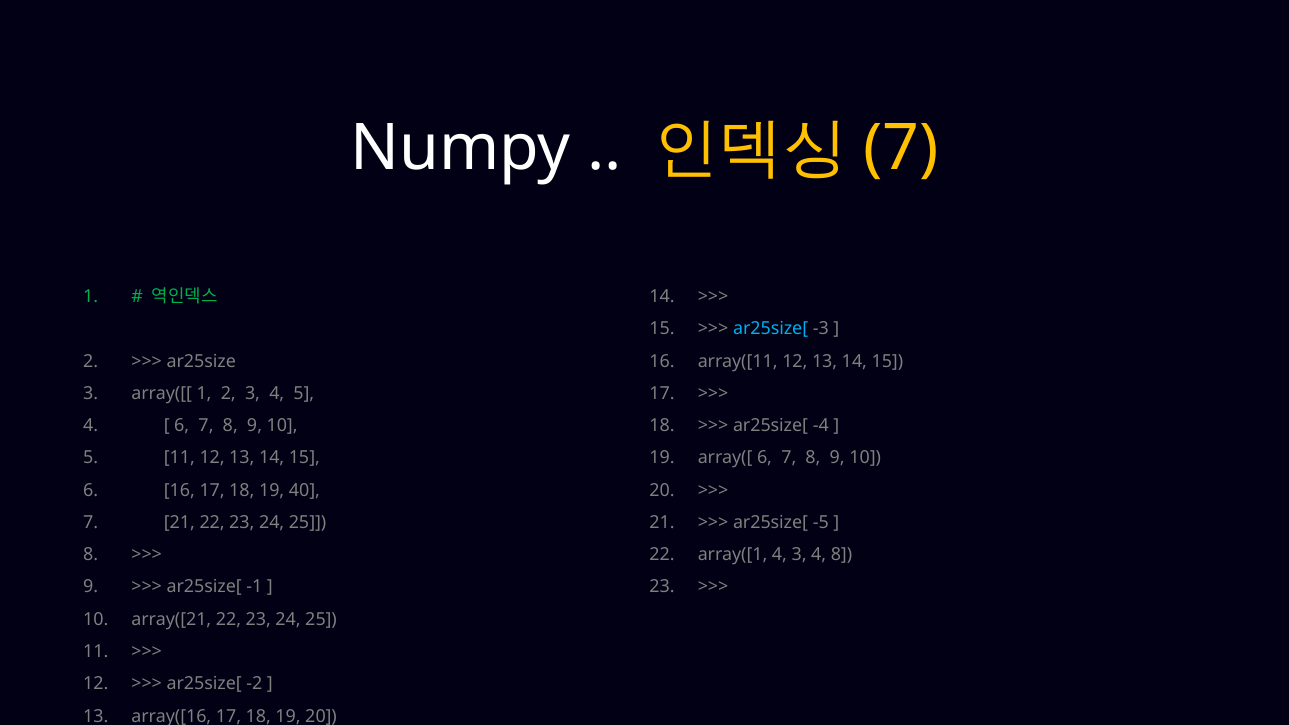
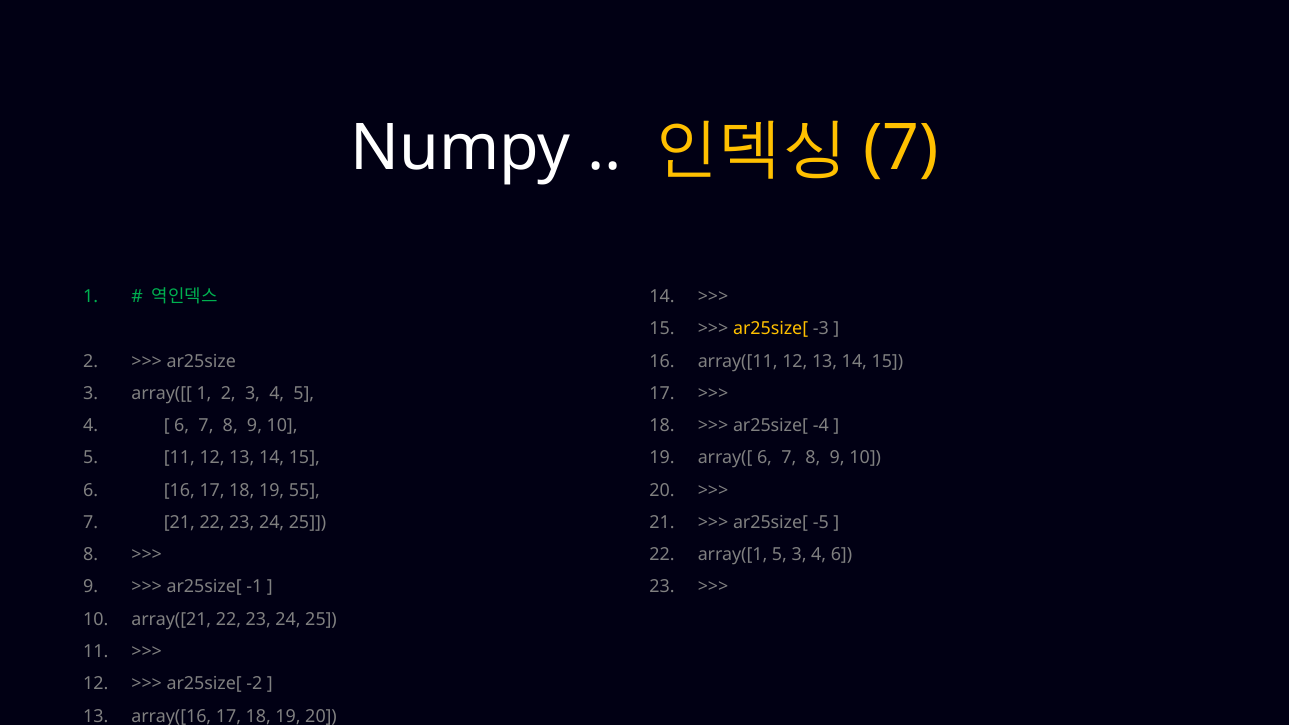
ar25size[ at (771, 329) colour: light blue -> yellow
40: 40 -> 55
array([1 4: 4 -> 5
4 8: 8 -> 6
